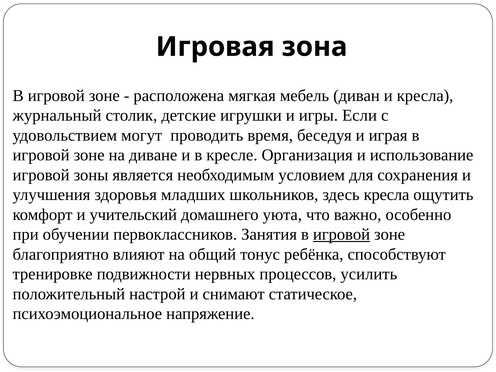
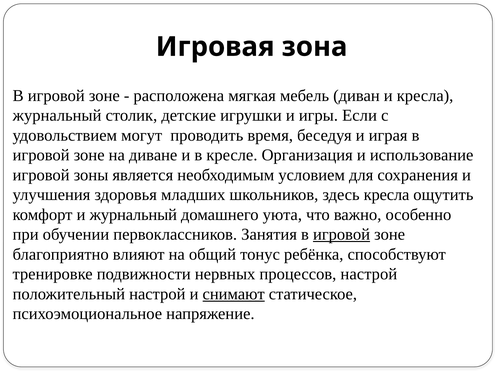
и учительский: учительский -> журнальный
процессов усилить: усилить -> настрой
снимают underline: none -> present
